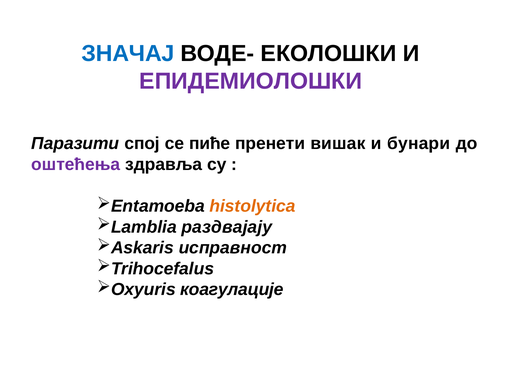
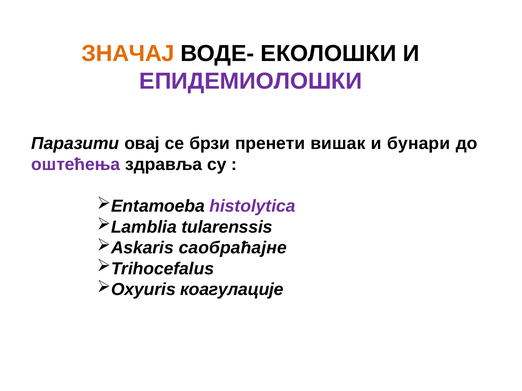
ЗНАЧАЈ colour: blue -> orange
спој: спој -> овај
пићe: пићe -> брзи
histolytica colour: orange -> purple
раздвајају: раздвајају -> tularenssis
исправност: исправност -> саобраћајне
